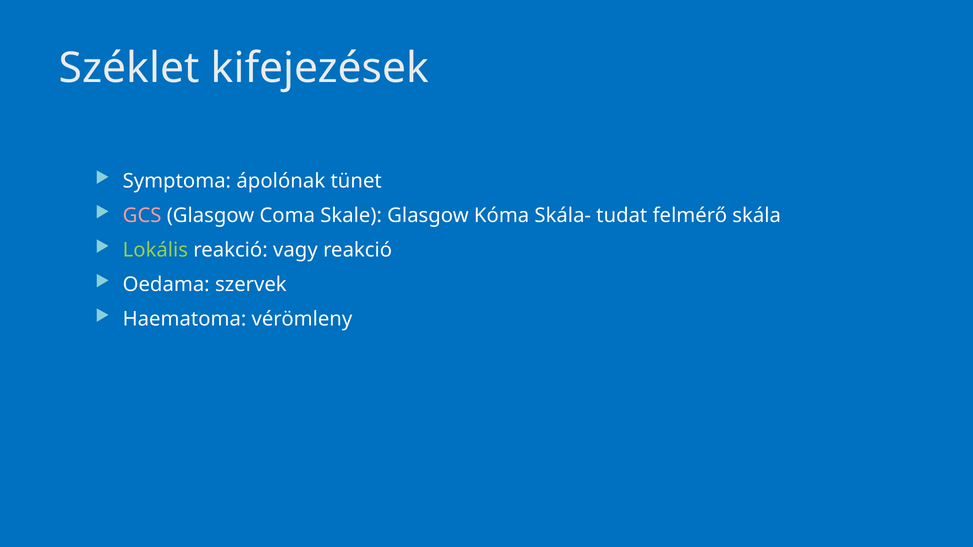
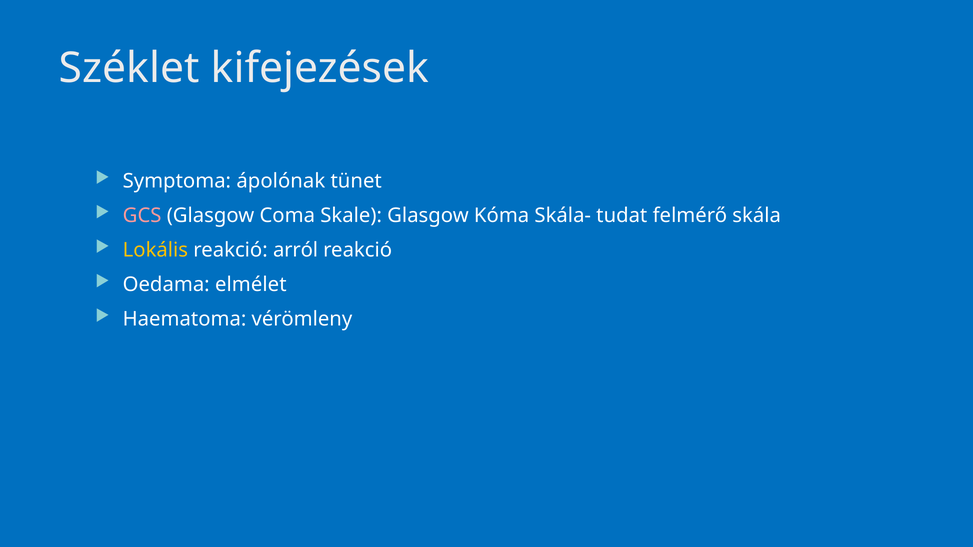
Lokális colour: light green -> yellow
vagy: vagy -> arról
szervek: szervek -> elmélet
